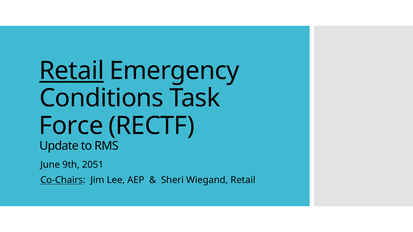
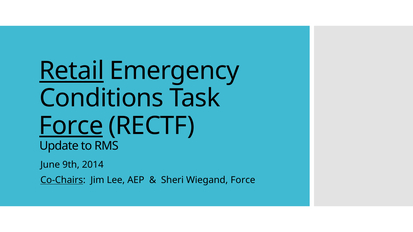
Force at (71, 126) underline: none -> present
2051: 2051 -> 2014
Wiegand Retail: Retail -> Force
